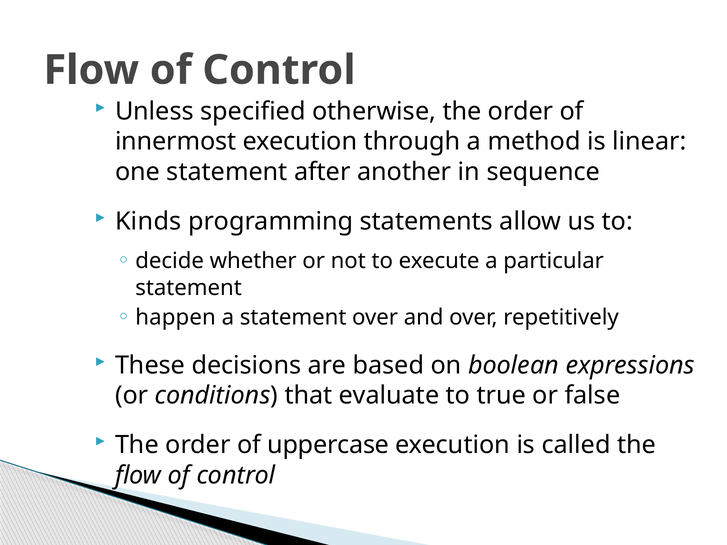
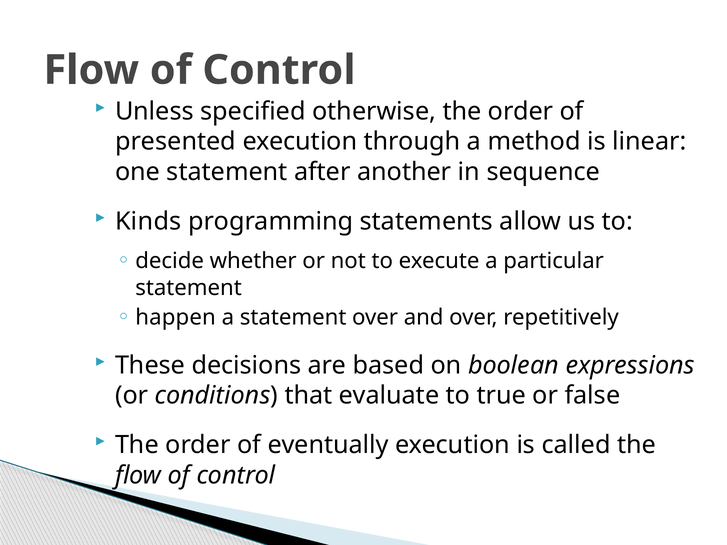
innermost: innermost -> presented
uppercase: uppercase -> eventually
